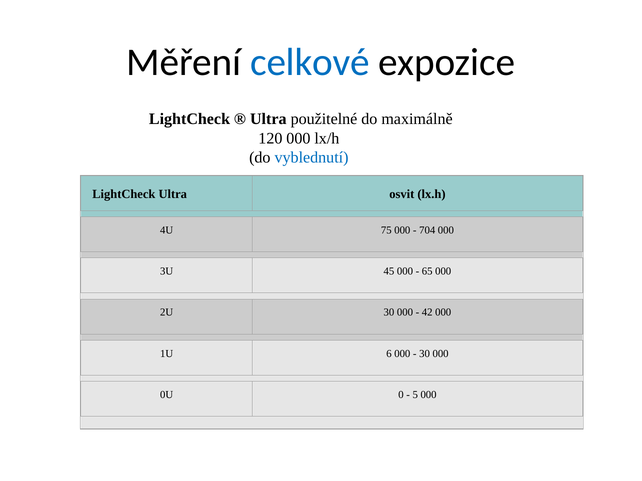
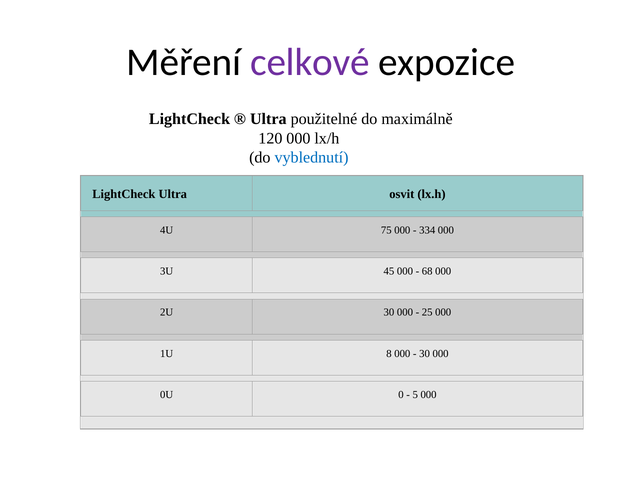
celkové colour: blue -> purple
704: 704 -> 334
65: 65 -> 68
42: 42 -> 25
6: 6 -> 8
